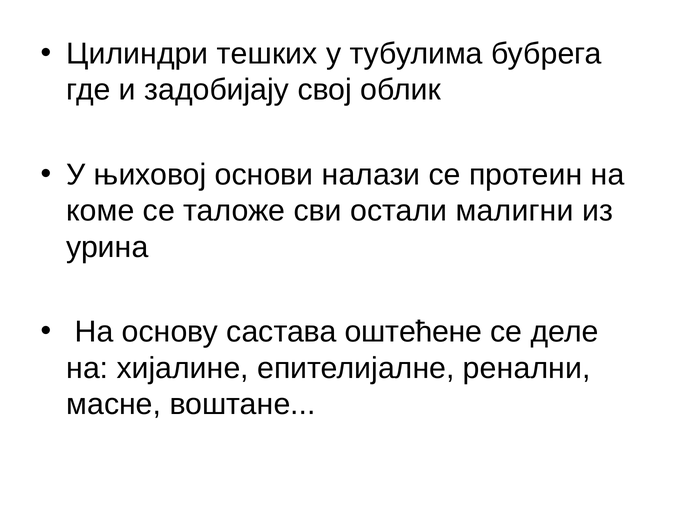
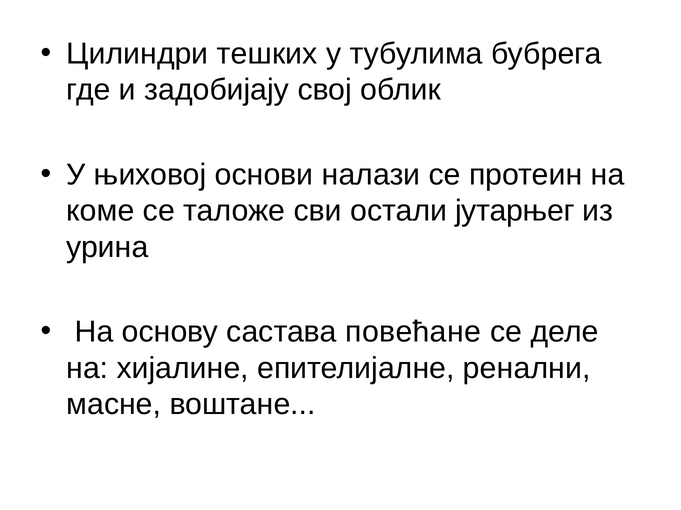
малигни: малигни -> јутарњег
оштећене: оштећене -> повећане
